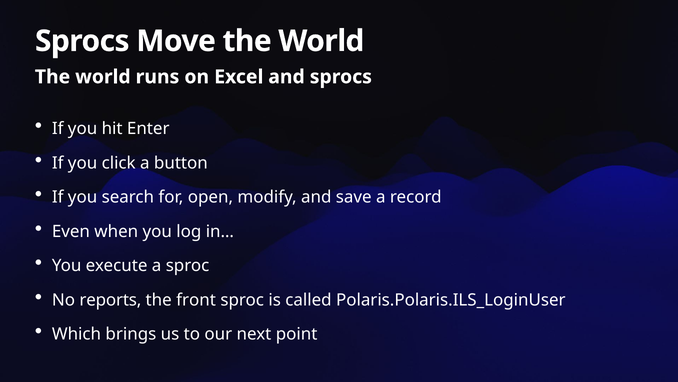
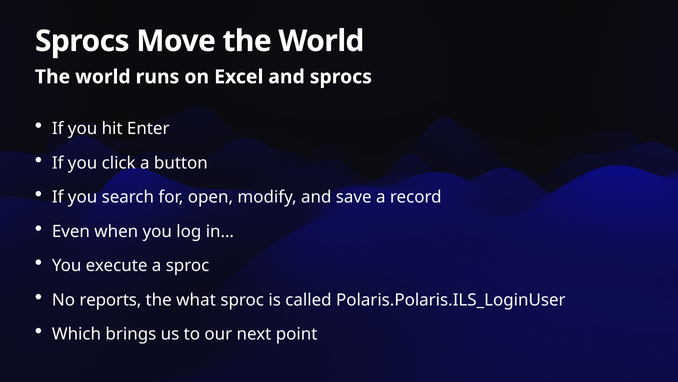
front: front -> what
